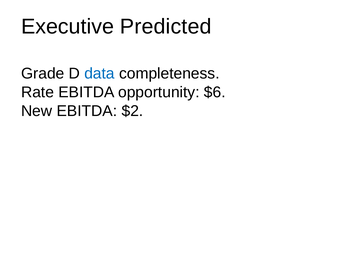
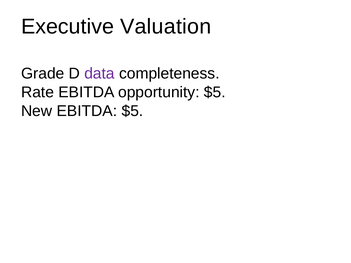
Predicted: Predicted -> Valuation
data colour: blue -> purple
opportunity $6: $6 -> $5
EBITDA $2: $2 -> $5
